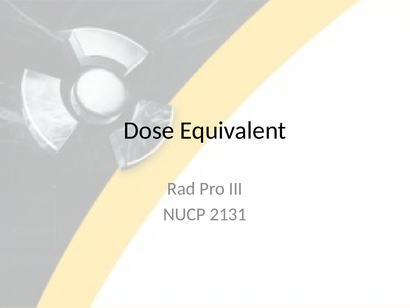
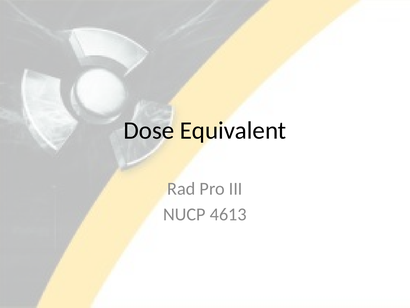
2131: 2131 -> 4613
